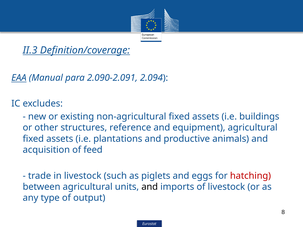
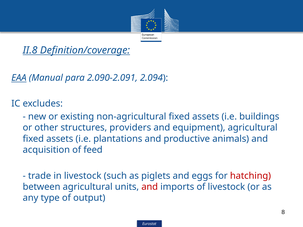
II.3: II.3 -> II.8
reference: reference -> providers
and at (150, 187) colour: black -> red
